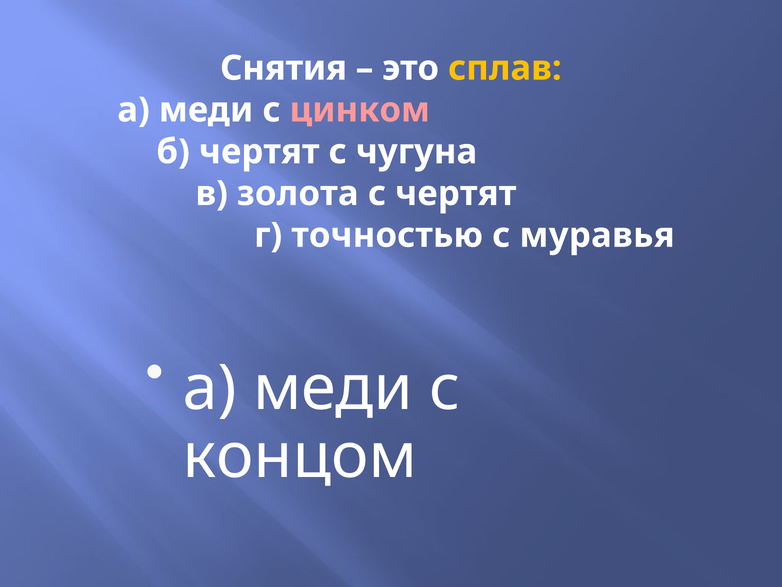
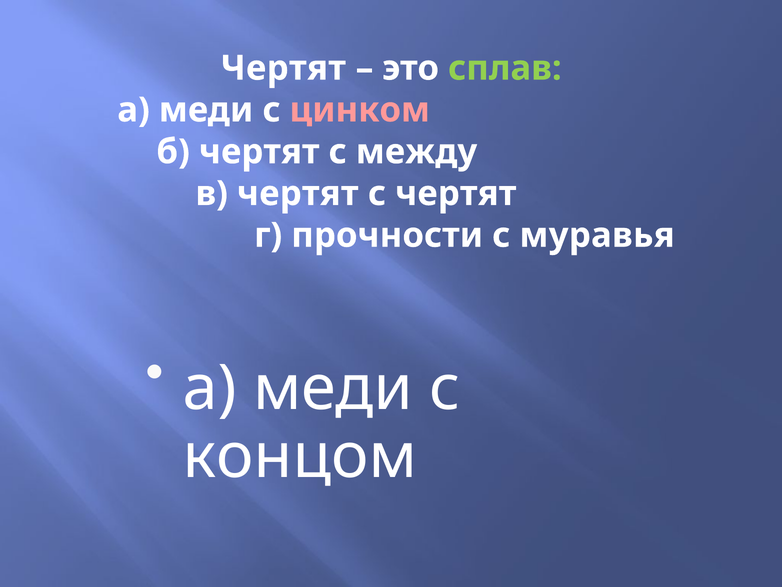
Снятия at (284, 68): Снятия -> Чертят
сплав colour: yellow -> light green
чугуна: чугуна -> между
в золота: золота -> чертят
точностью: точностью -> прочности
